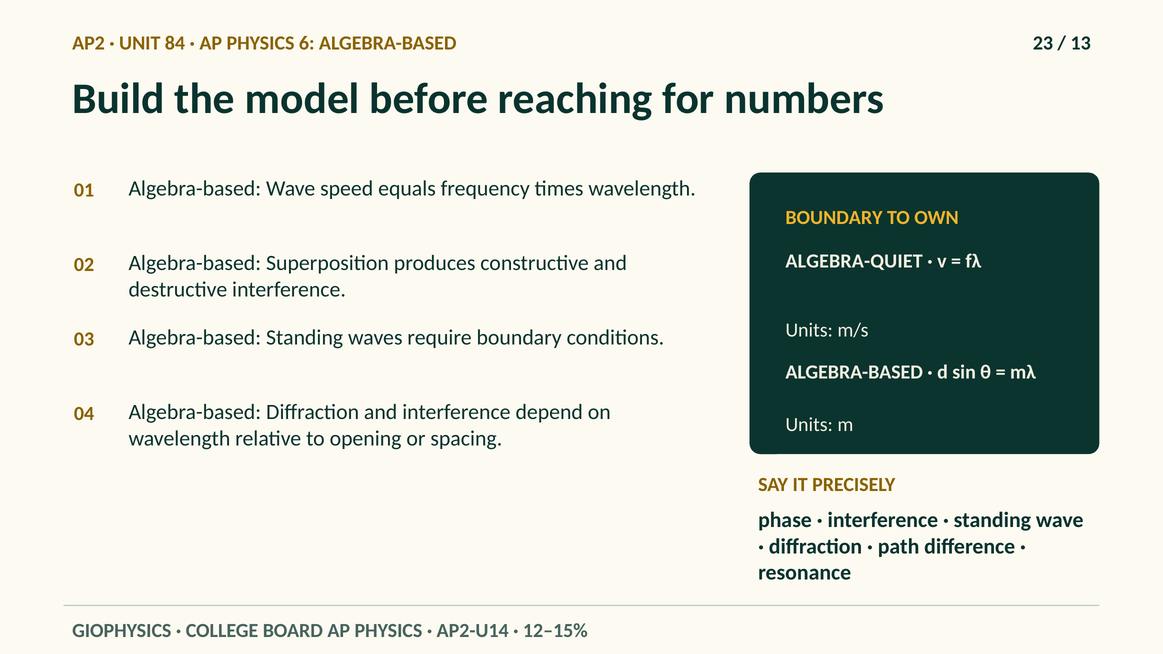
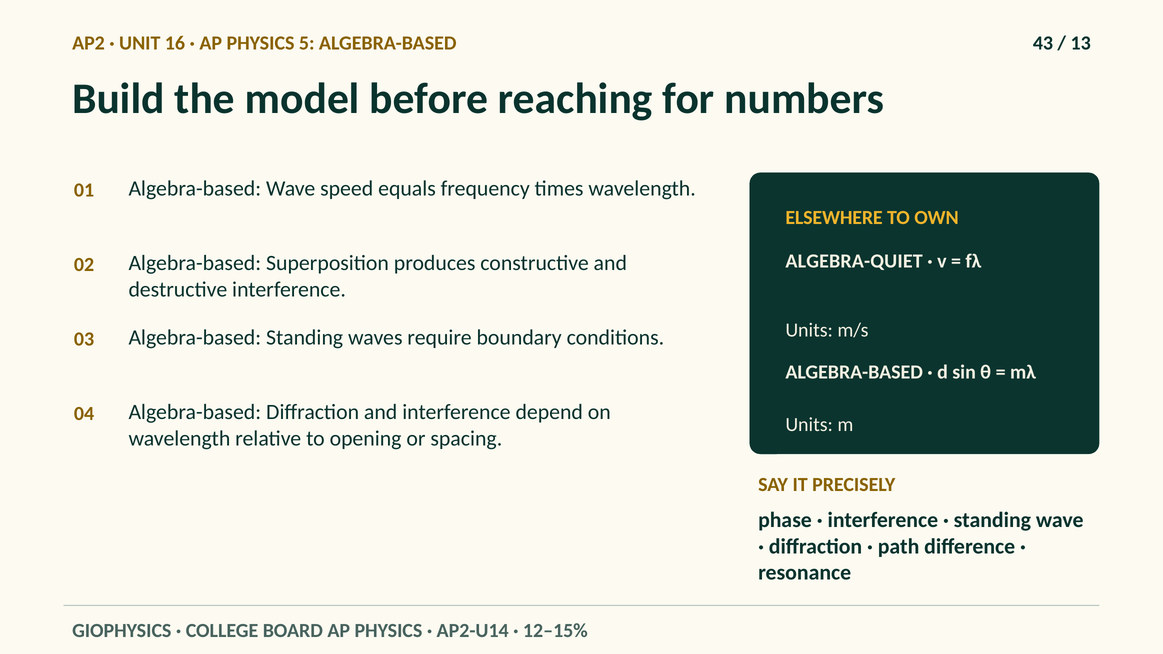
84: 84 -> 16
6: 6 -> 5
23: 23 -> 43
BOUNDARY at (834, 218): BOUNDARY -> ELSEWHERE
